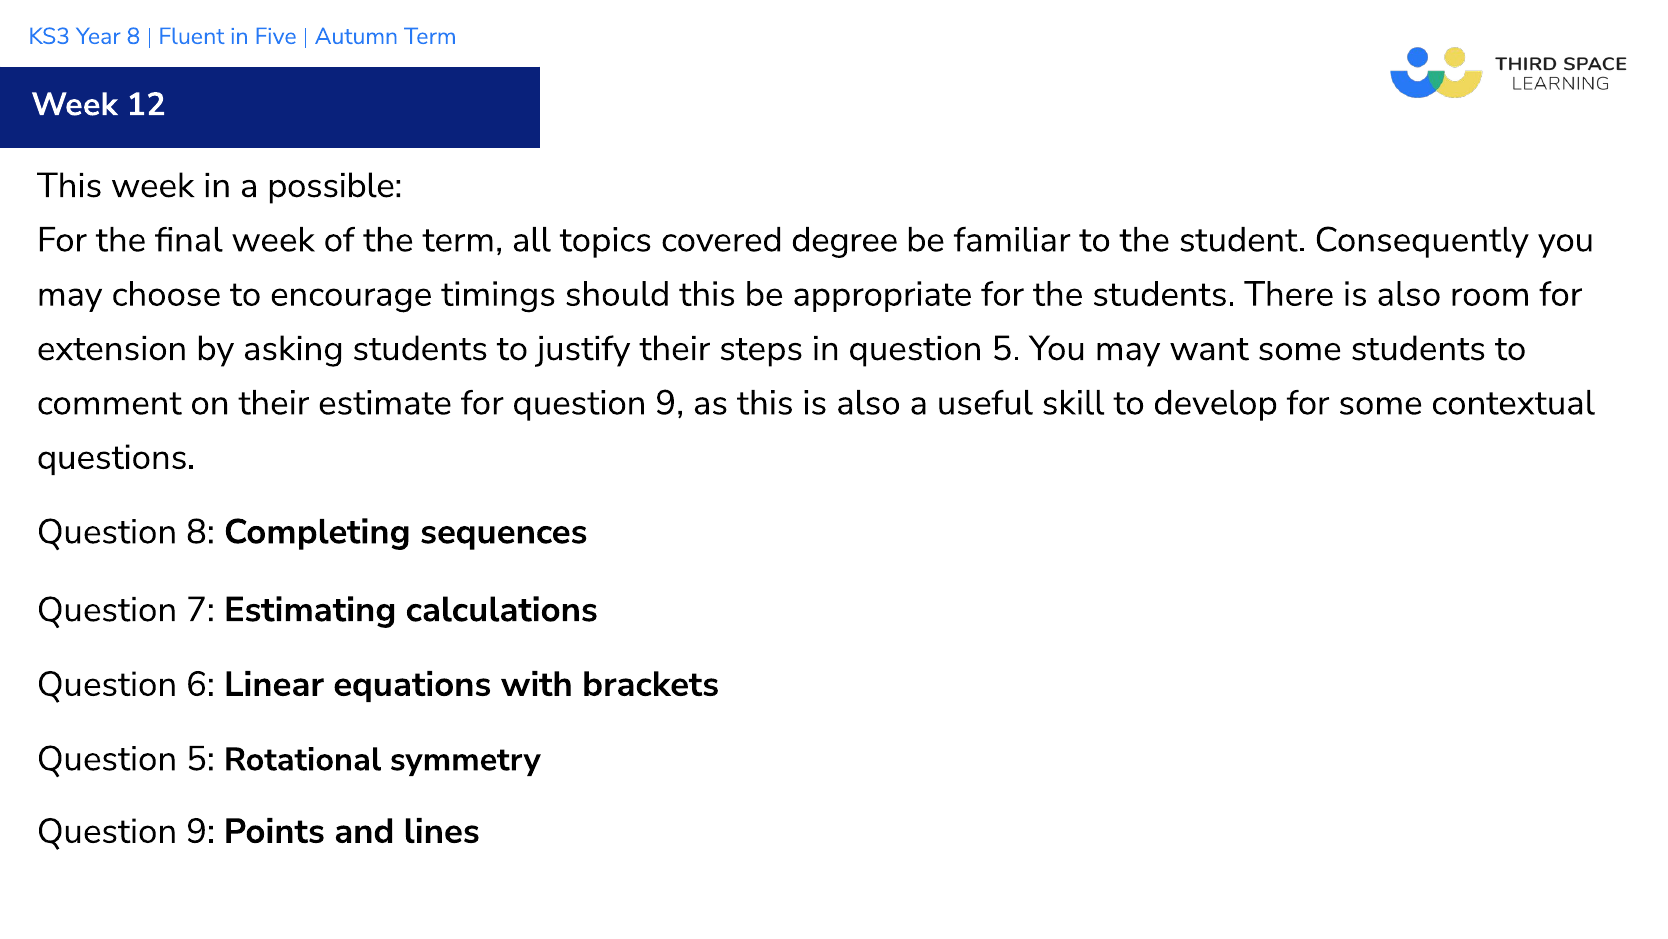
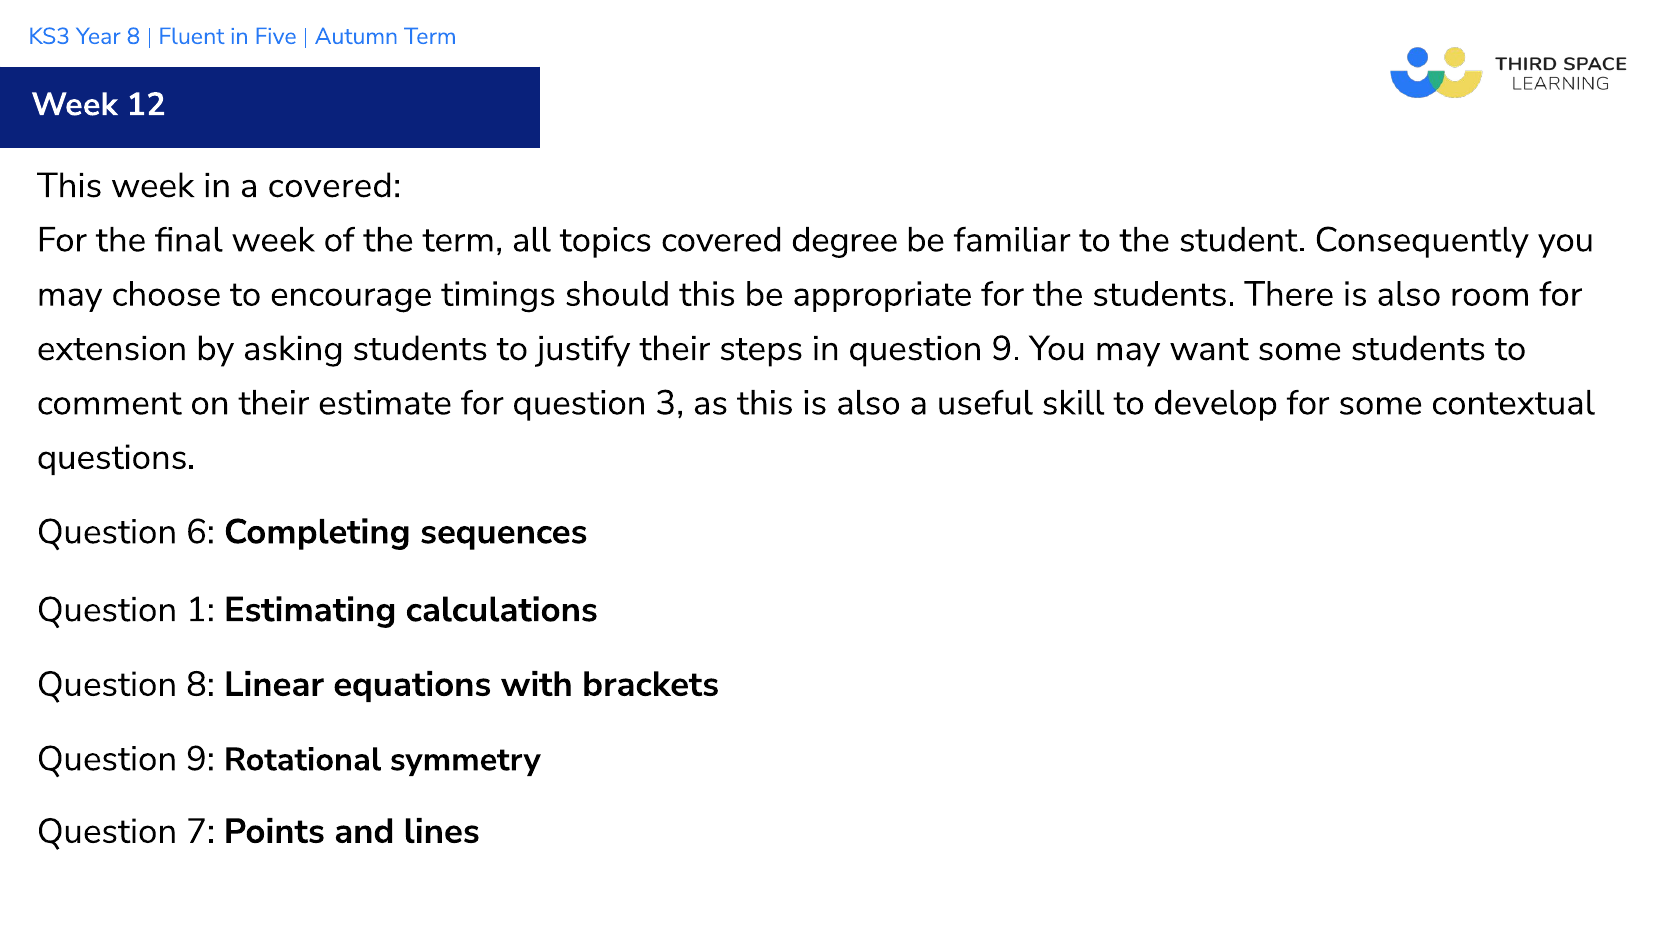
a possible: possible -> covered
in question 5: 5 -> 9
for question 9: 9 -> 3
Question 8: 8 -> 6
7: 7 -> 1
Question 6: 6 -> 8
5 at (200, 758): 5 -> 9
9 at (201, 831): 9 -> 7
